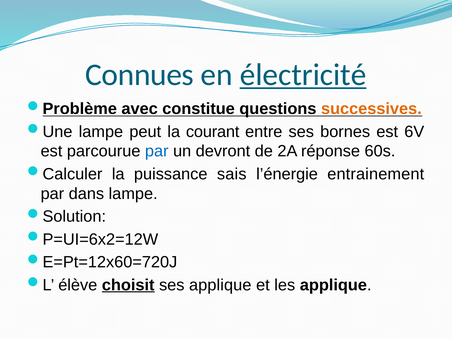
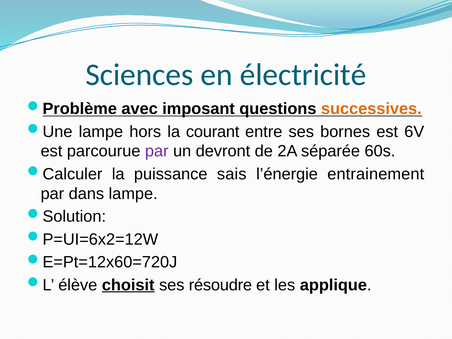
Connues: Connues -> Sciences
électricité underline: present -> none
constitue: constitue -> imposant
peut: peut -> hors
par at (157, 151) colour: blue -> purple
réponse: réponse -> séparée
ses applique: applique -> résoudre
